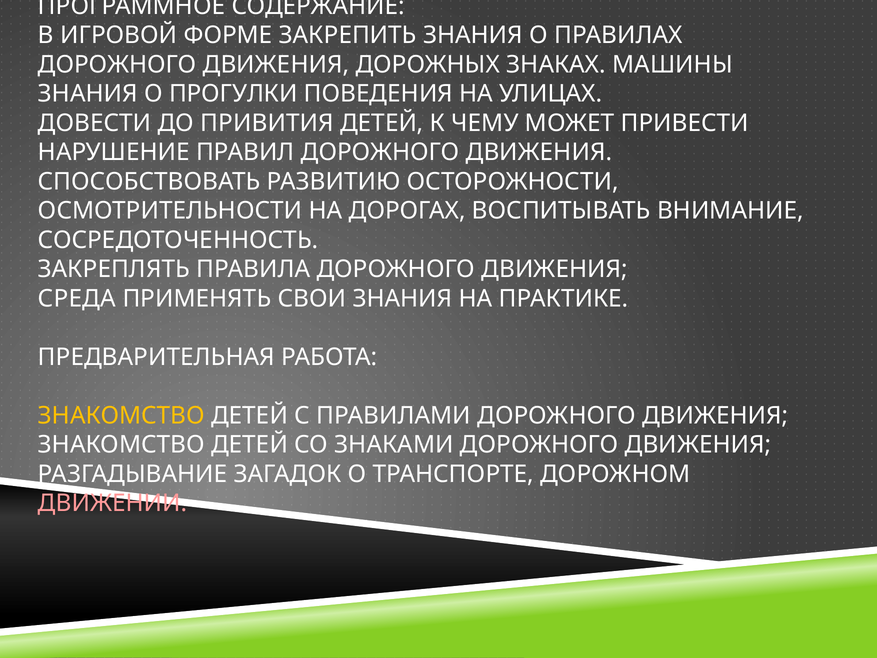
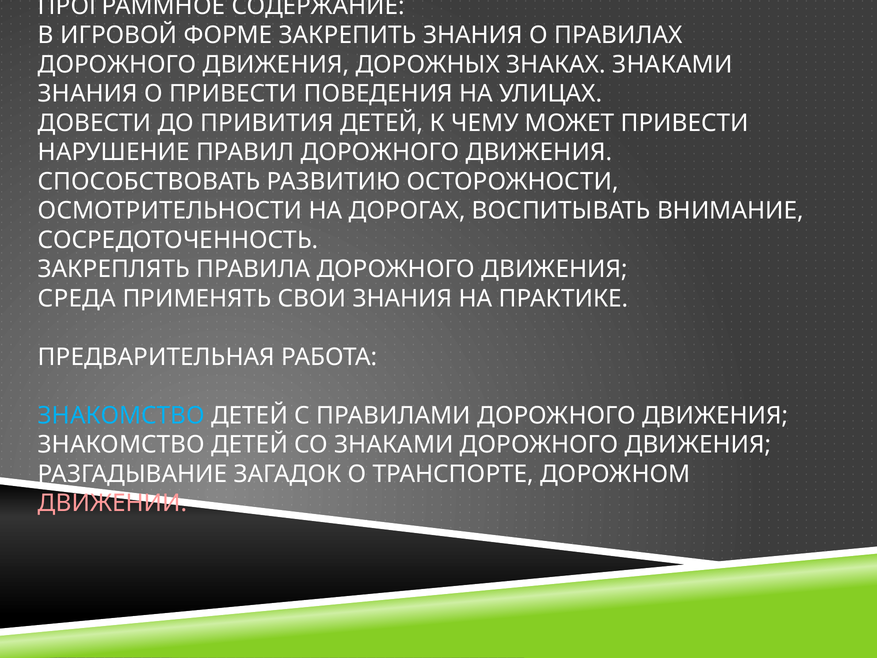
ЗНАКАХ МАШИНЫ: МАШИНЫ -> ЗНАКАМИ
О ПРОГУЛКИ: ПРОГУЛКИ -> ПРИВЕСТИ
ЗНАКОМСТВО at (121, 415) colour: yellow -> light blue
